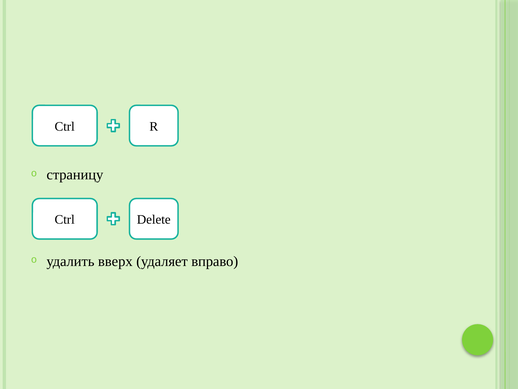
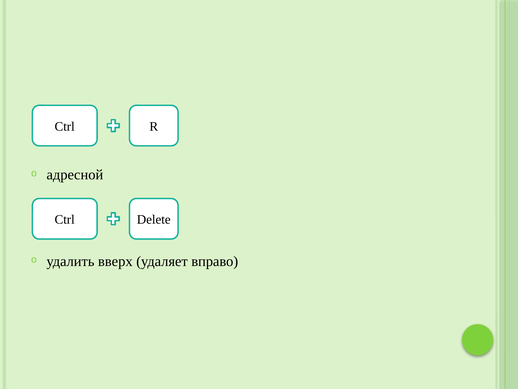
страницу: страницу -> адресной
